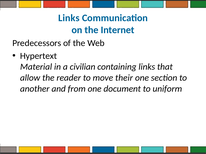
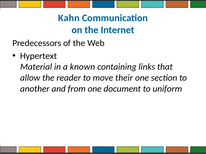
Links at (69, 18): Links -> Kahn
civilian: civilian -> known
